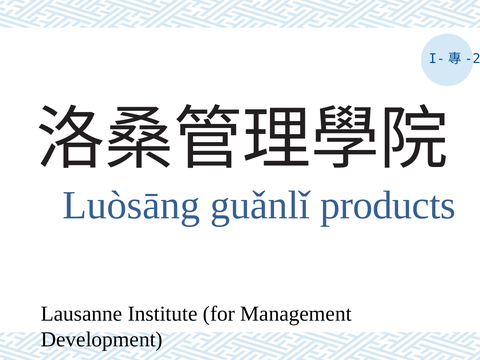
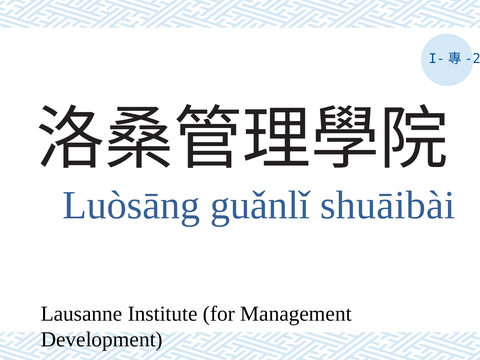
products: products -> shuāibài
